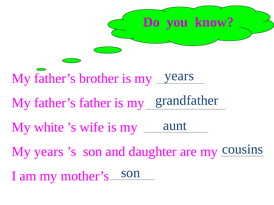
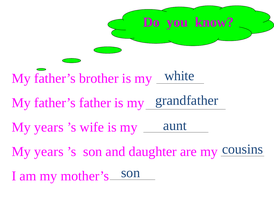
years at (179, 76): years -> white
white at (49, 127): white -> years
